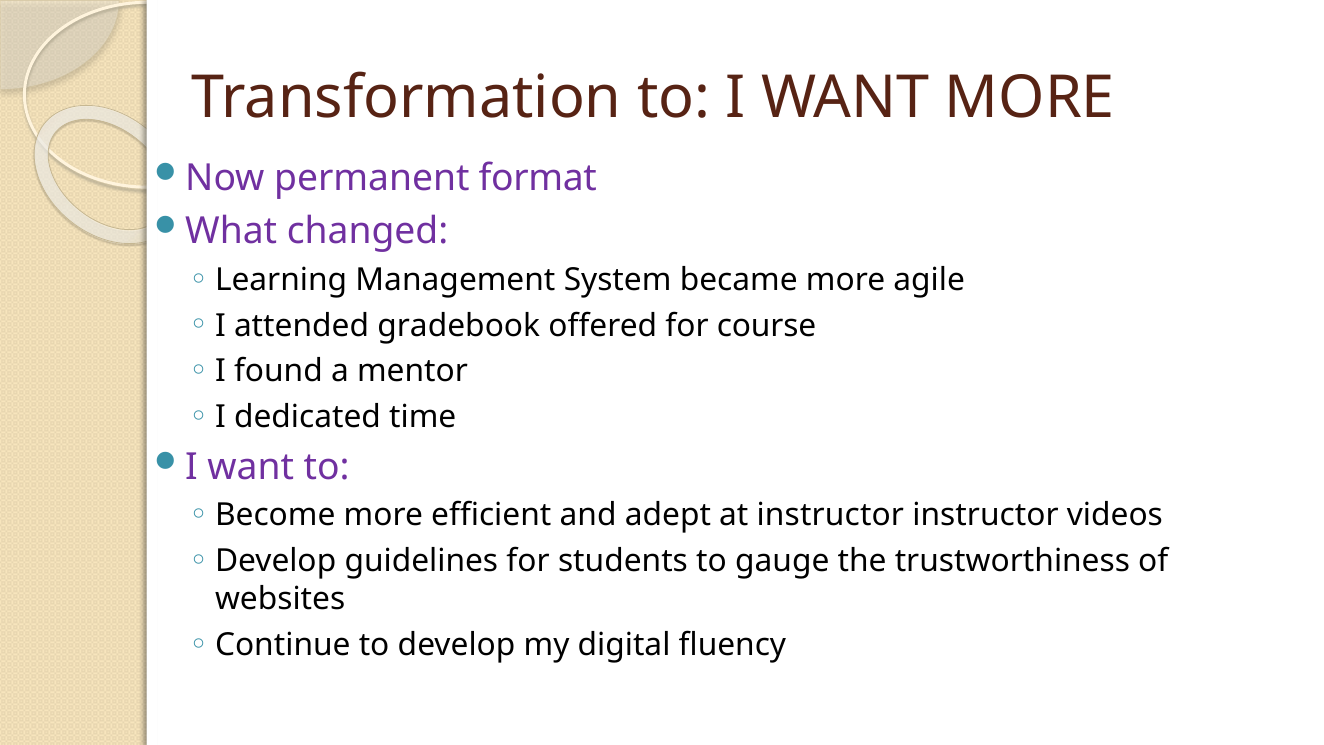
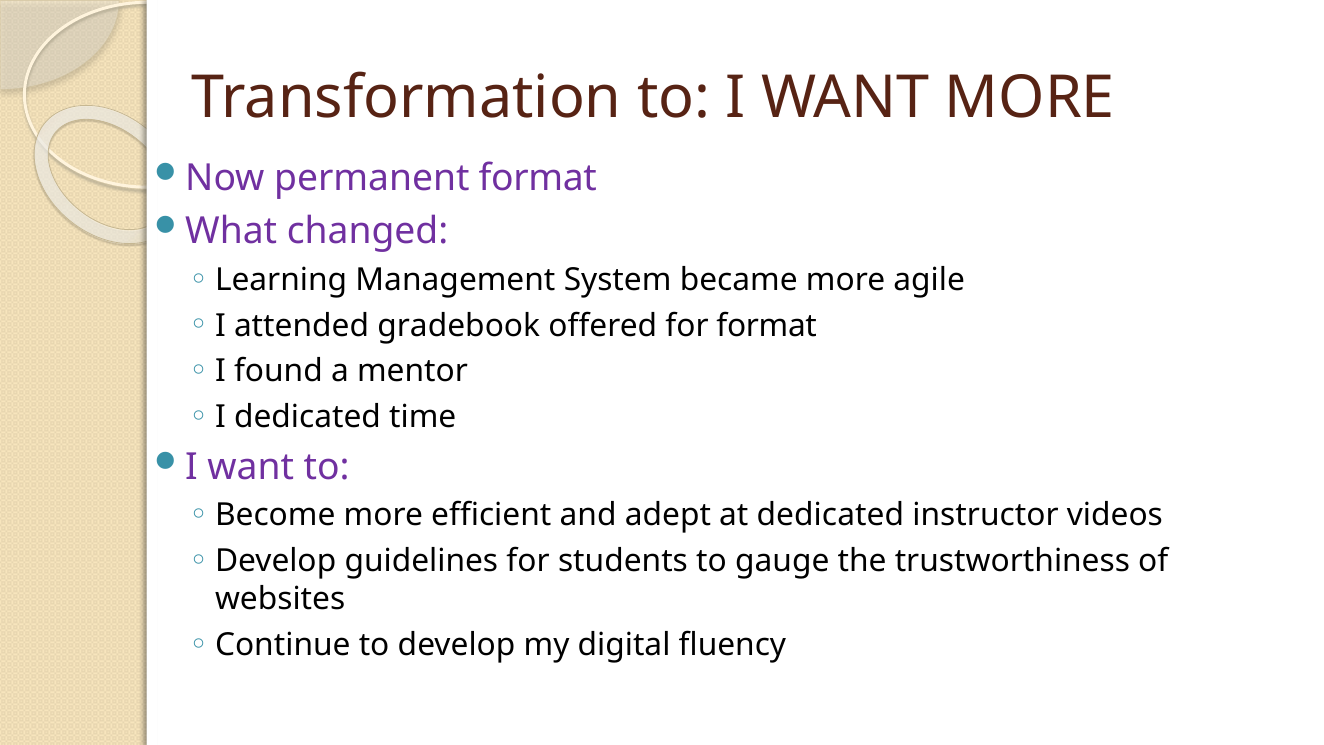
for course: course -> format
at instructor: instructor -> dedicated
